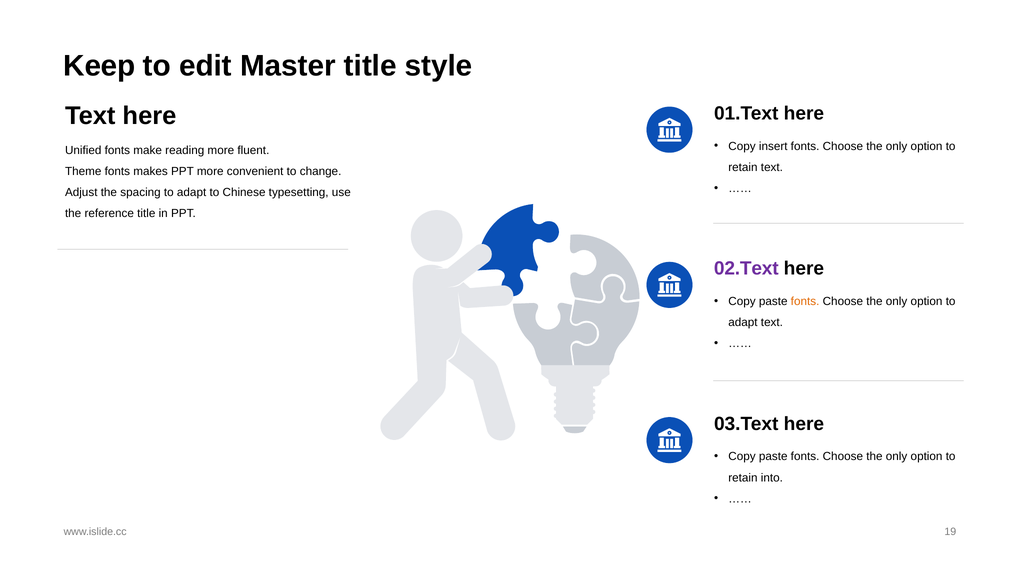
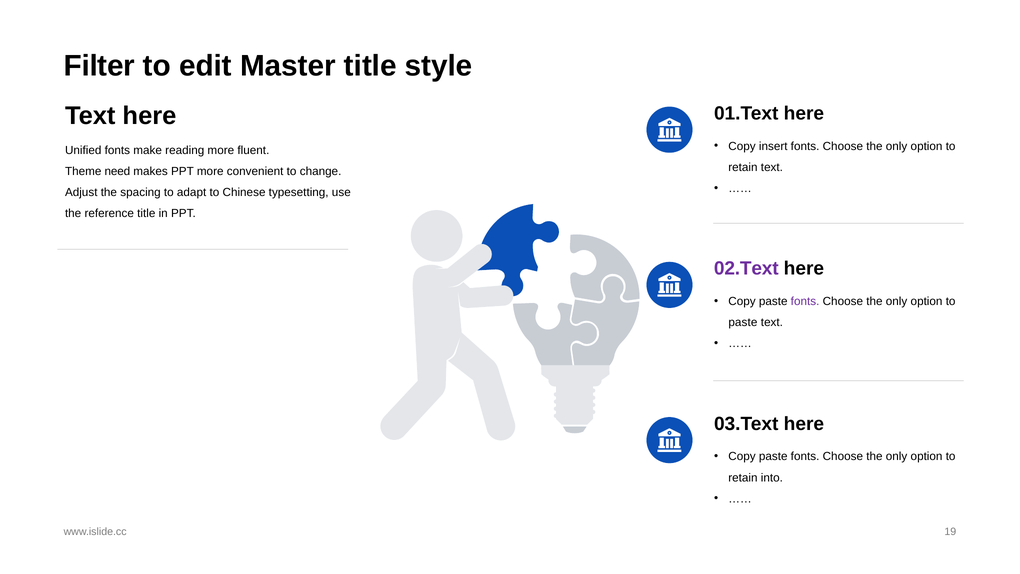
Keep: Keep -> Filter
Theme fonts: fonts -> need
fonts at (805, 301) colour: orange -> purple
adapt at (743, 322): adapt -> paste
